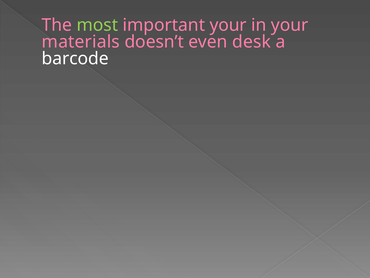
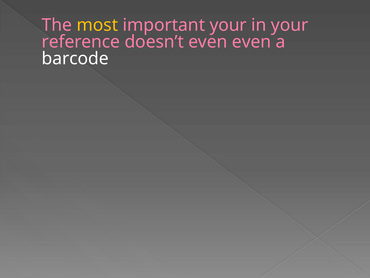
most colour: light green -> yellow
materials: materials -> reference
even desk: desk -> even
